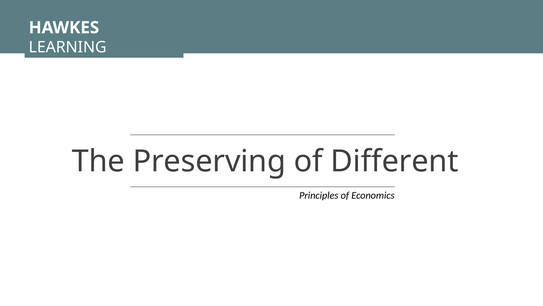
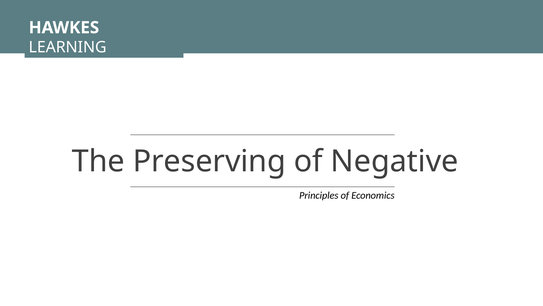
Different: Different -> Negative
